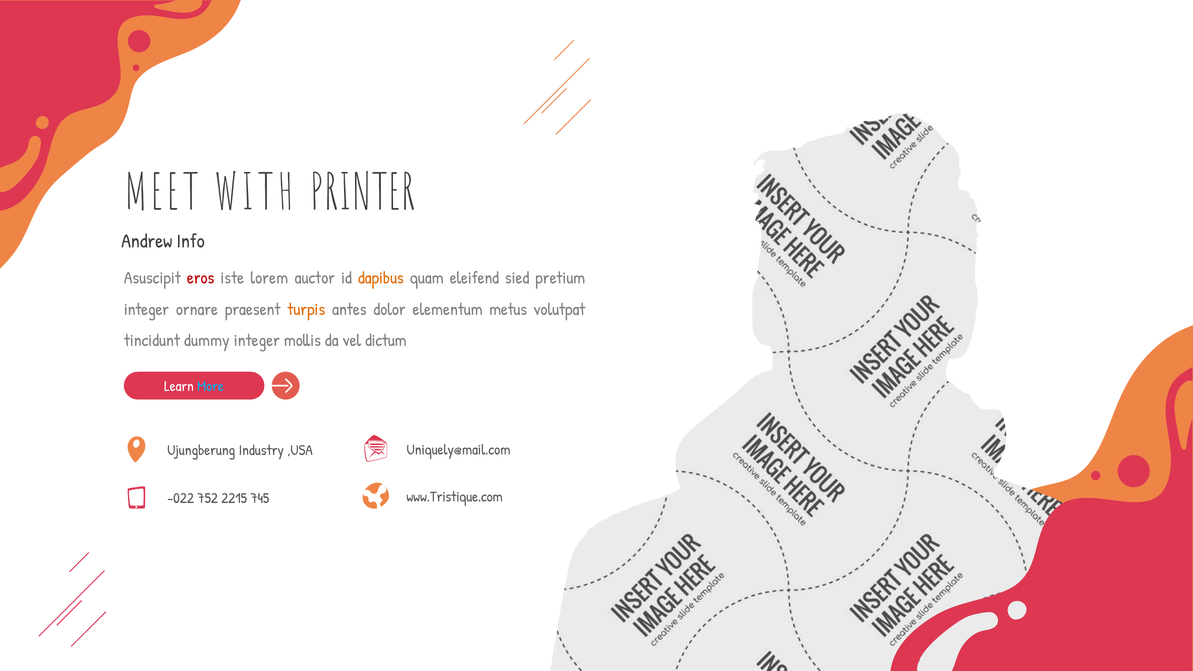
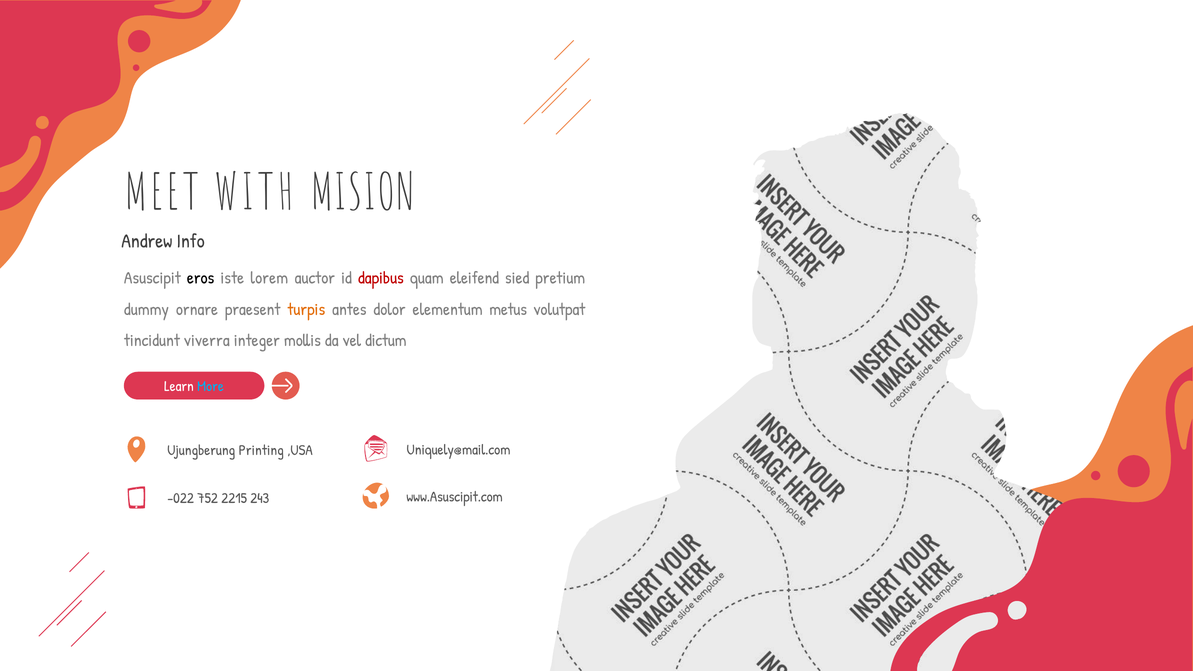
PRINTER: PRINTER -> MISION
eros colour: red -> black
dapibus colour: orange -> red
integer at (146, 309): integer -> dummy
dummy: dummy -> viverra
Industry: Industry -> Printing
www.Tristique.com: www.Tristique.com -> www.Asuscipit.com
745: 745 -> 243
